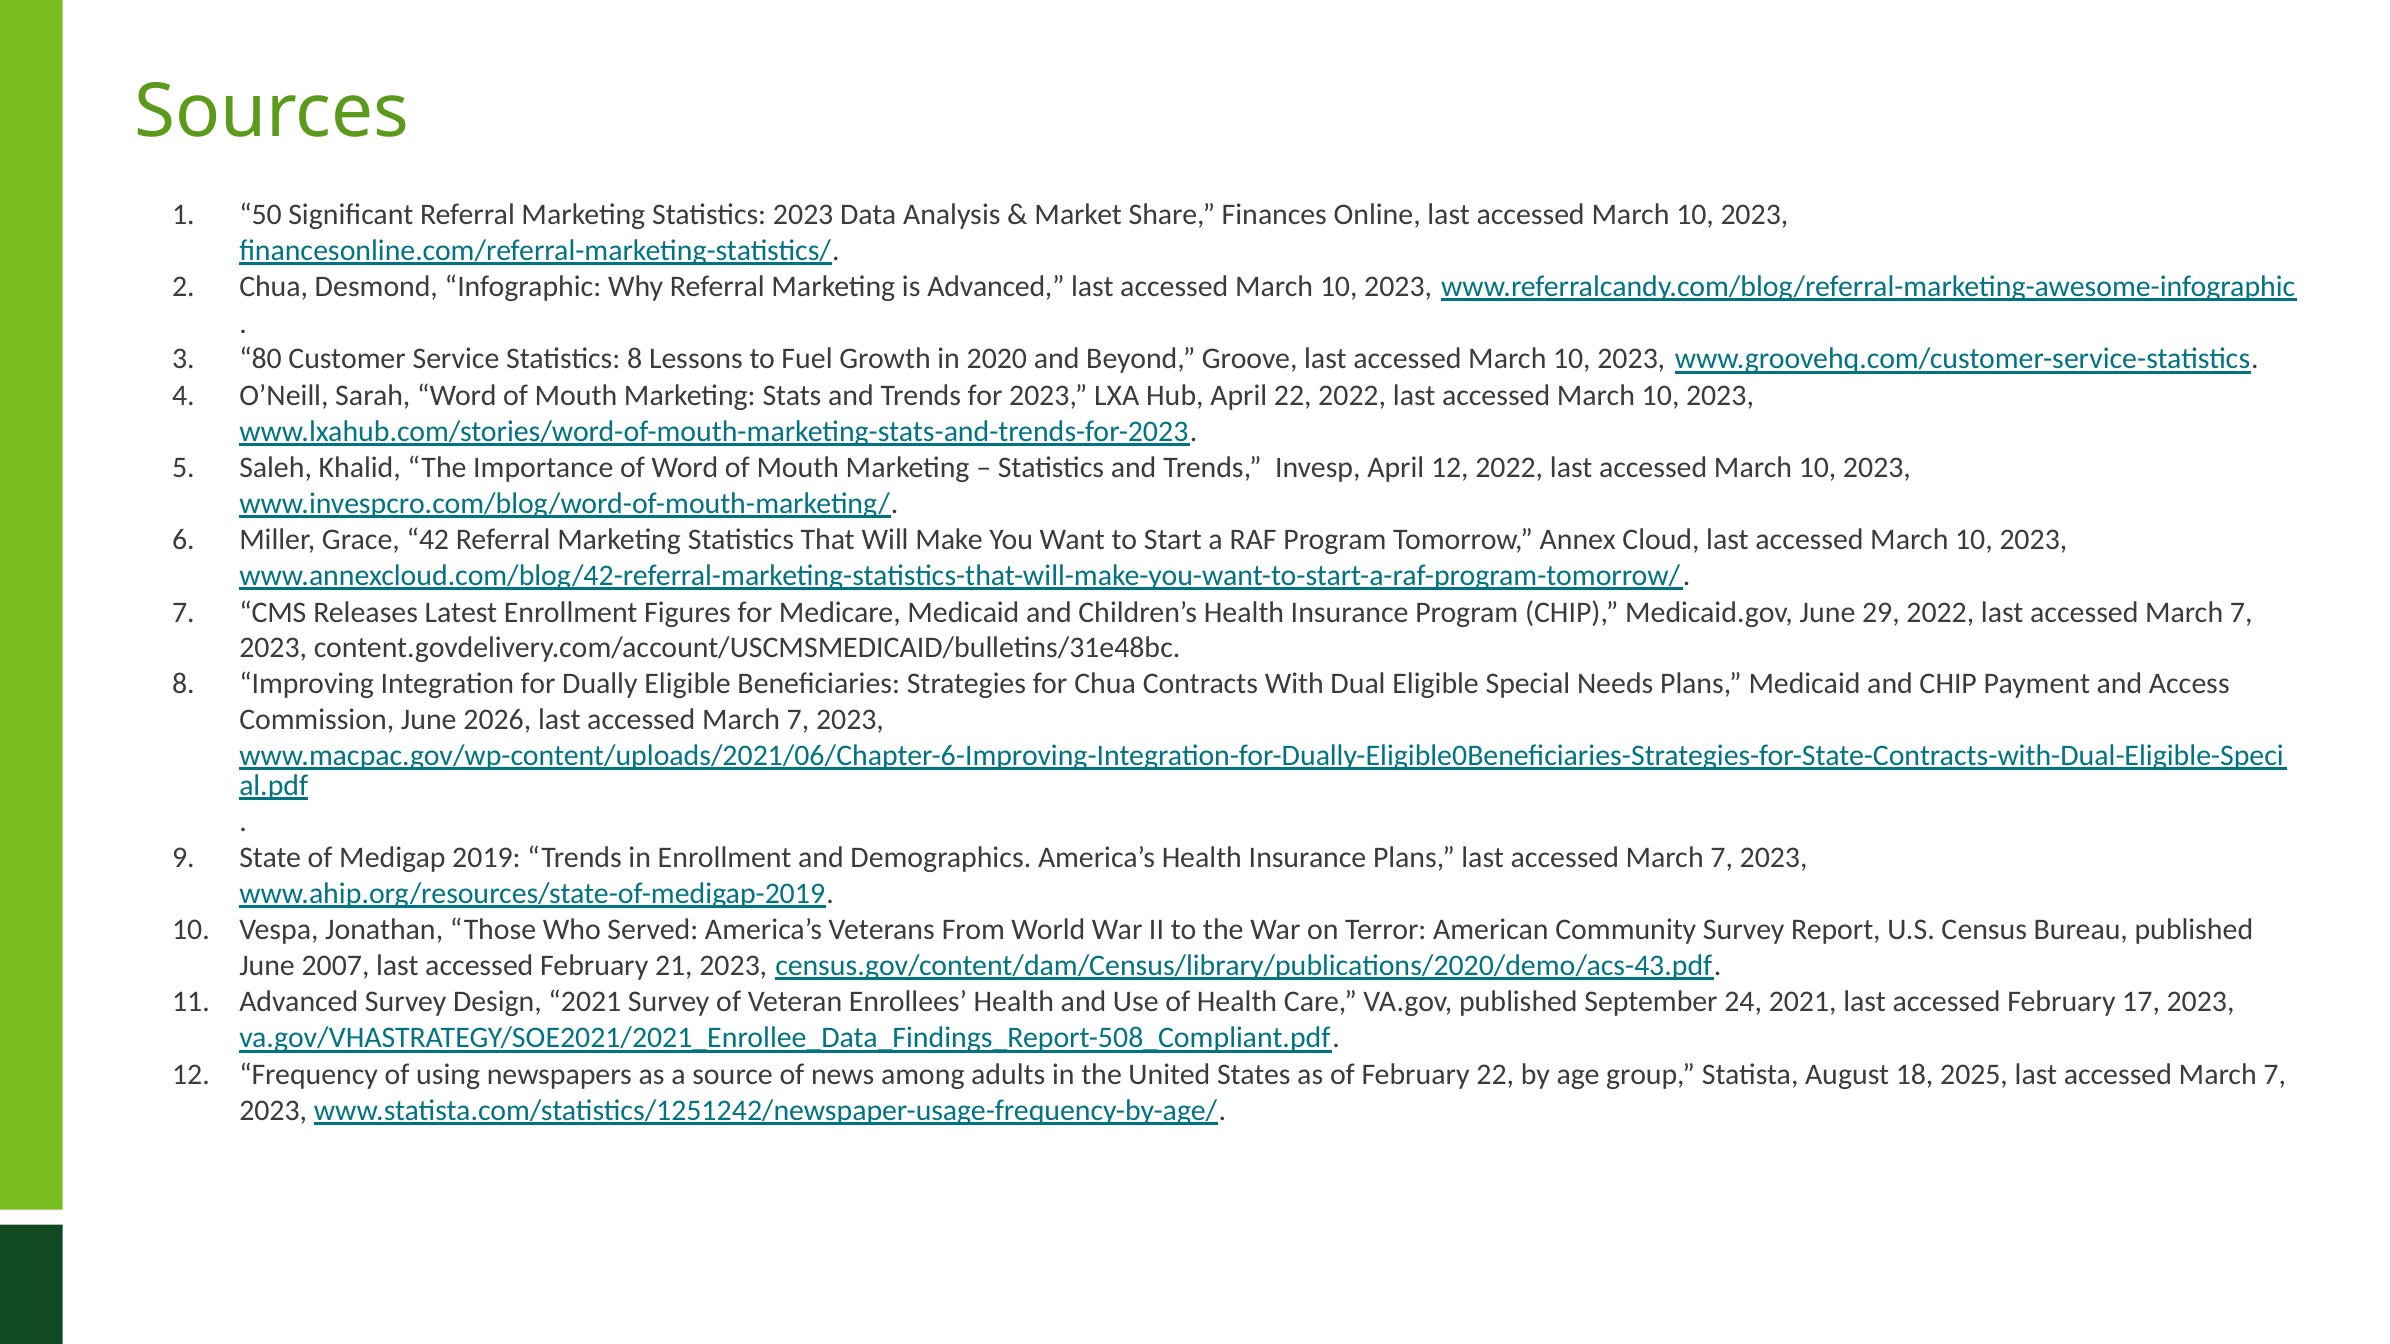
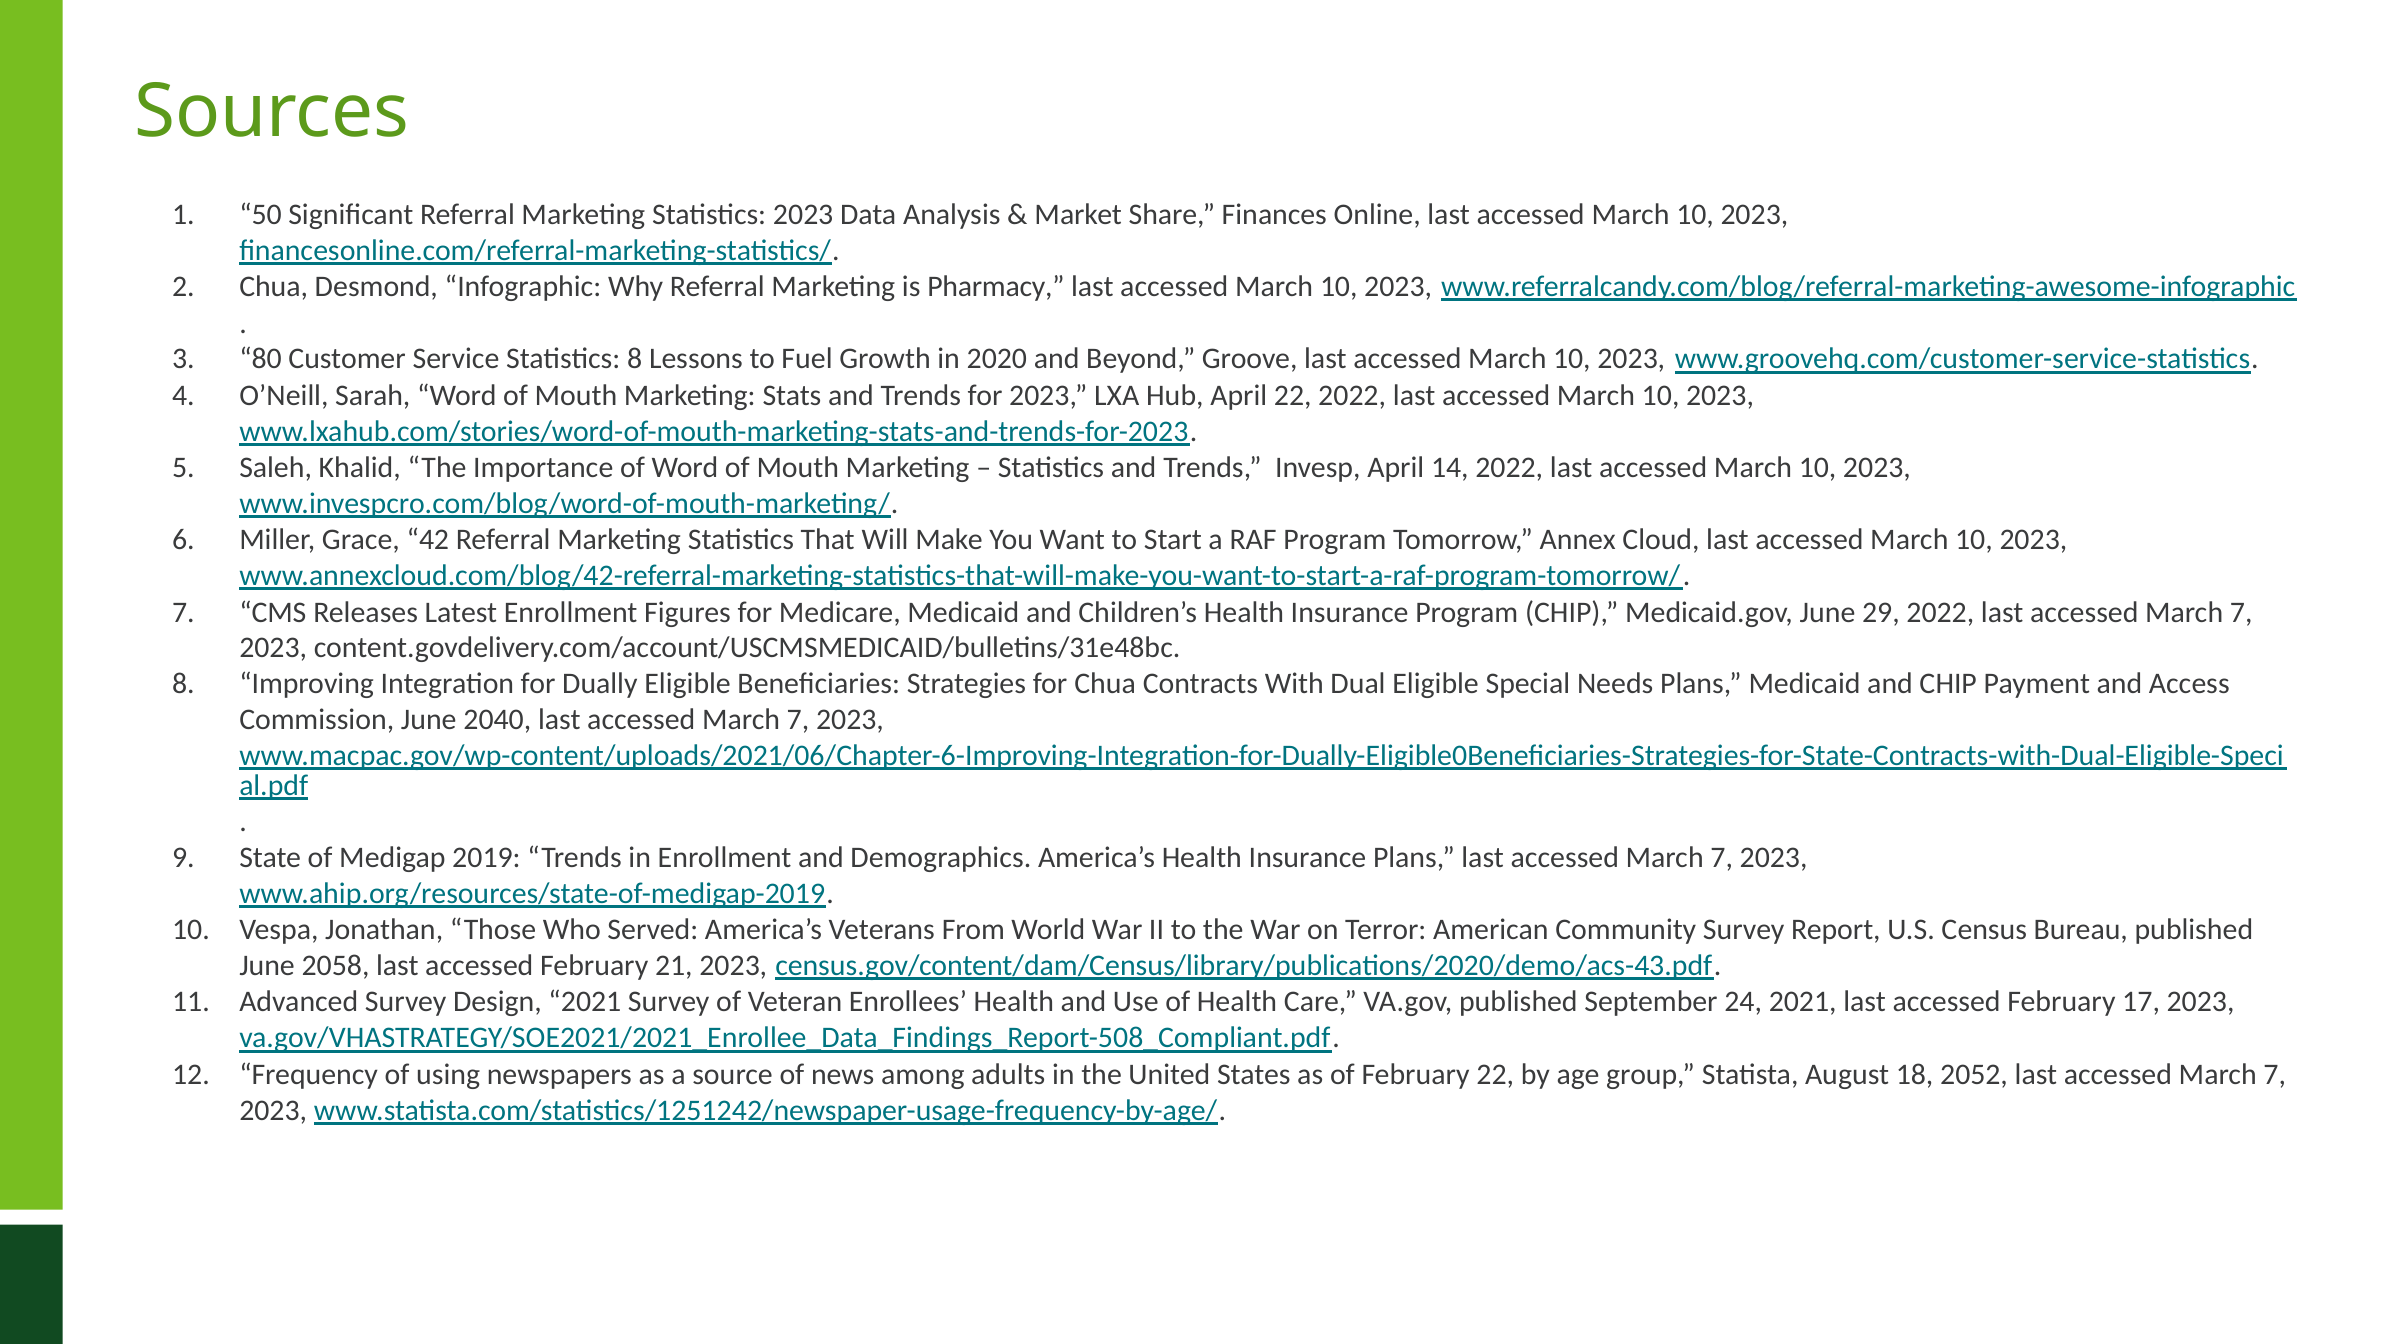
is Advanced: Advanced -> Pharmacy
April 12: 12 -> 14
2026: 2026 -> 2040
2007: 2007 -> 2058
2025: 2025 -> 2052
